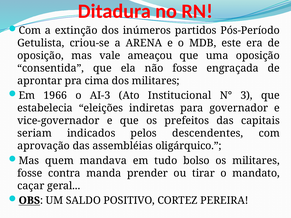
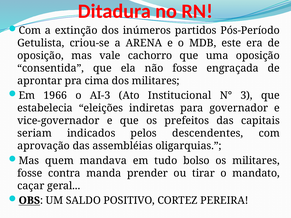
ameaçou: ameaçou -> cachorro
oligárquico: oligárquico -> oligarquias
